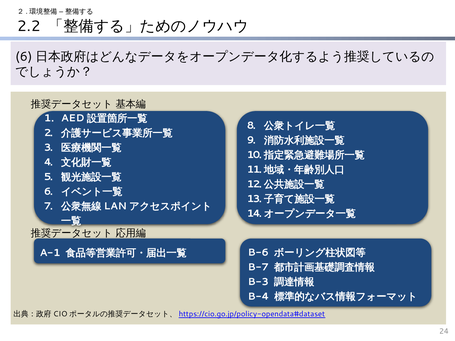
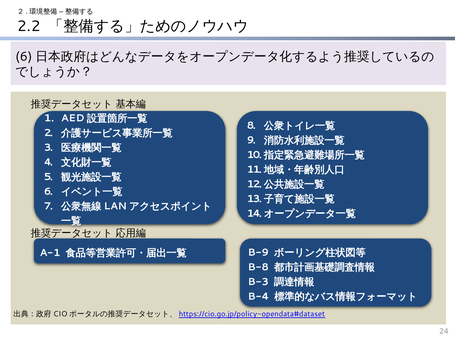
B-6: B-6 -> B-9
B-7: B-7 -> B-8
